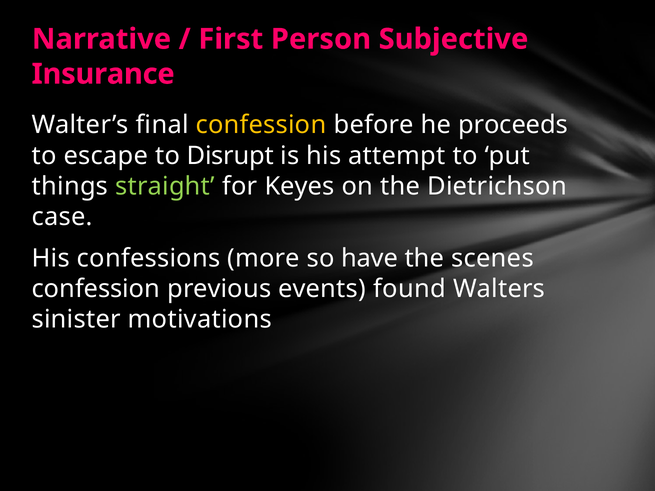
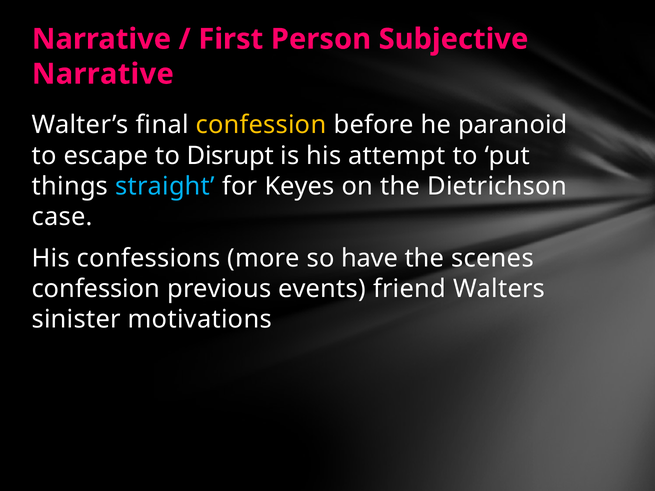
Insurance at (103, 74): Insurance -> Narrative
proceeds: proceeds -> paranoid
straight colour: light green -> light blue
found: found -> friend
